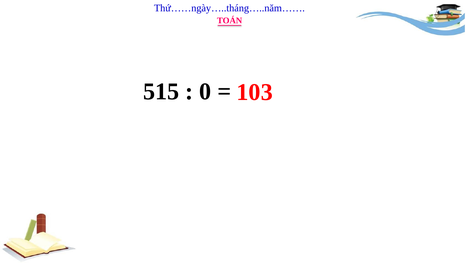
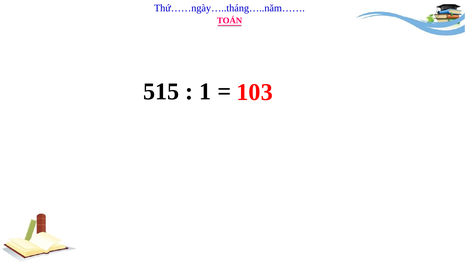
0: 0 -> 1
